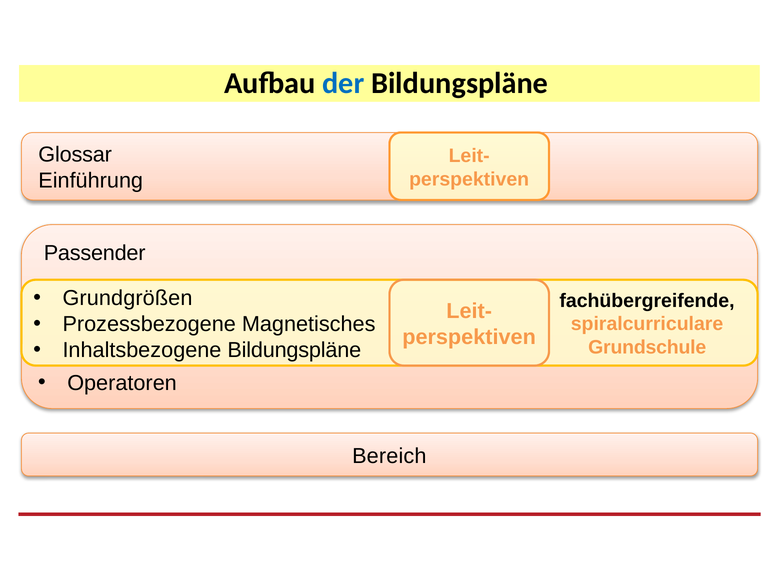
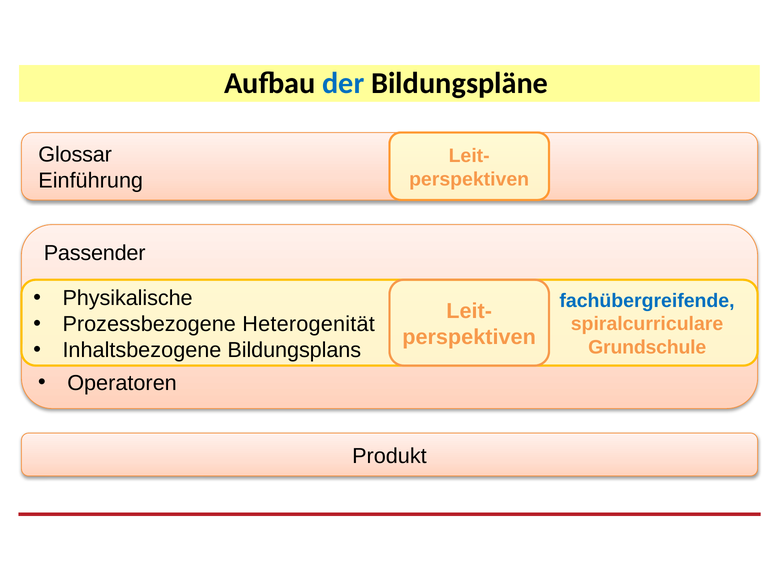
Grundgrößen: Grundgrößen -> Physikalische
fachübergreifende colour: black -> blue
Magnetisches: Magnetisches -> Heterogenität
Inhaltsbezogene Bildungspläne: Bildungspläne -> Bildungsplans
Bereich: Bereich -> Produkt
